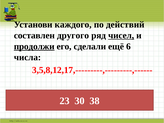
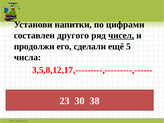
каждого: каждого -> напитки
действий: действий -> цифрами
продолжи underline: present -> none
6: 6 -> 5
